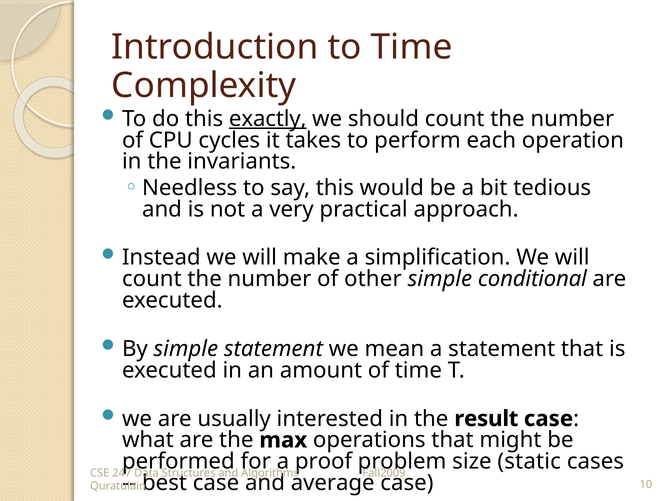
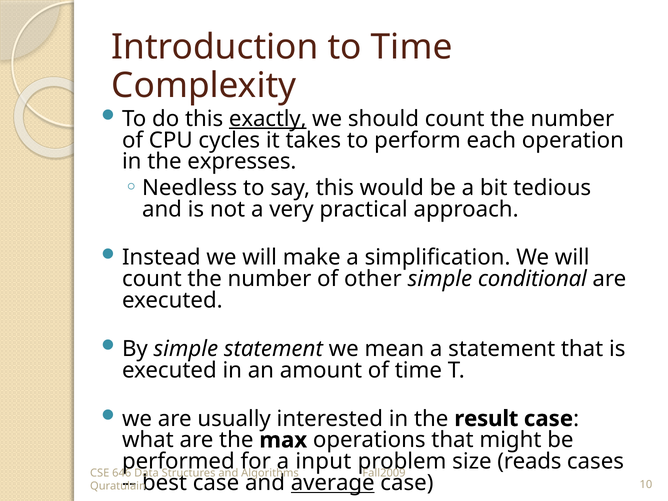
invariants: invariants -> expresses
proof: proof -> input
static: static -> reads
247: 247 -> 646
average underline: none -> present
